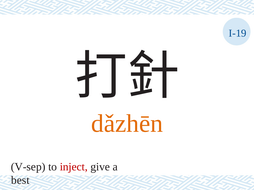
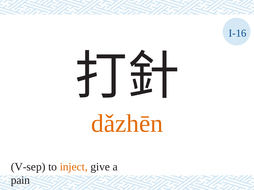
I-19: I-19 -> I-16
inject colour: red -> orange
best: best -> pain
